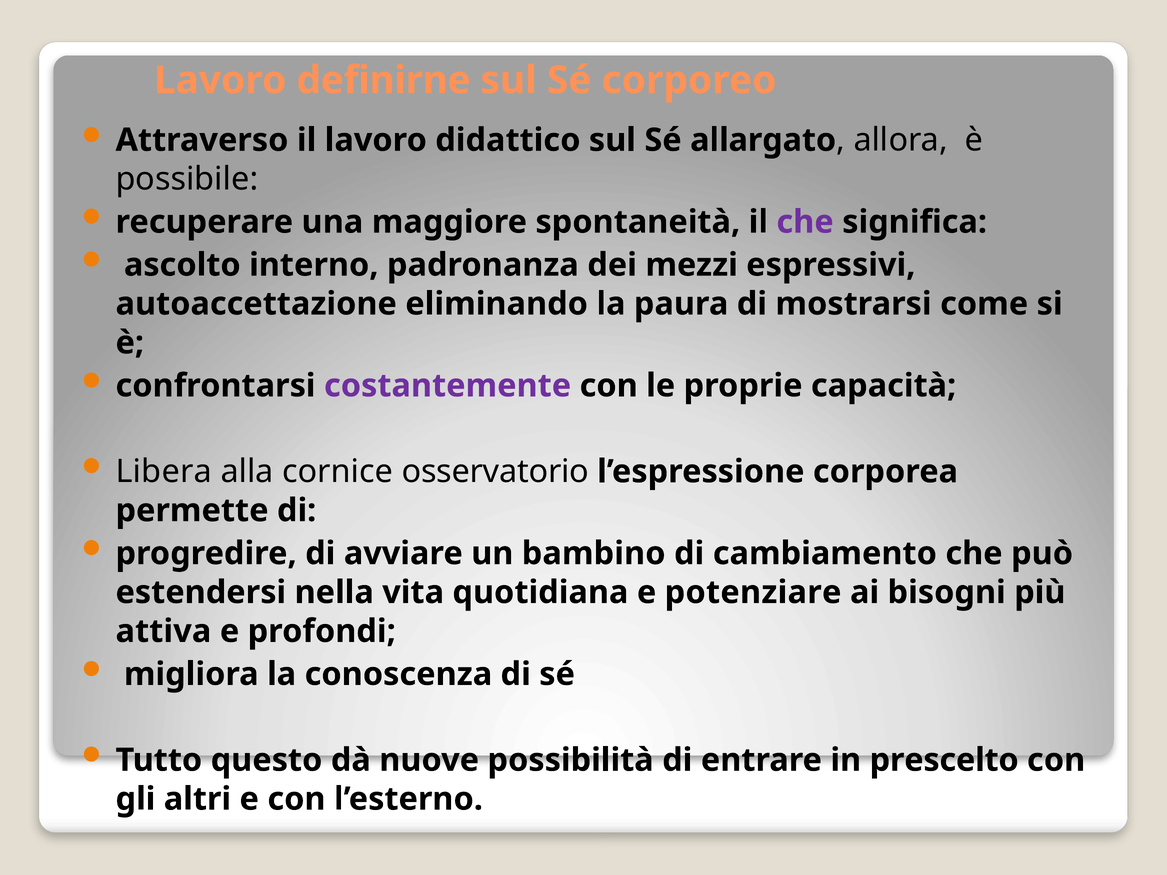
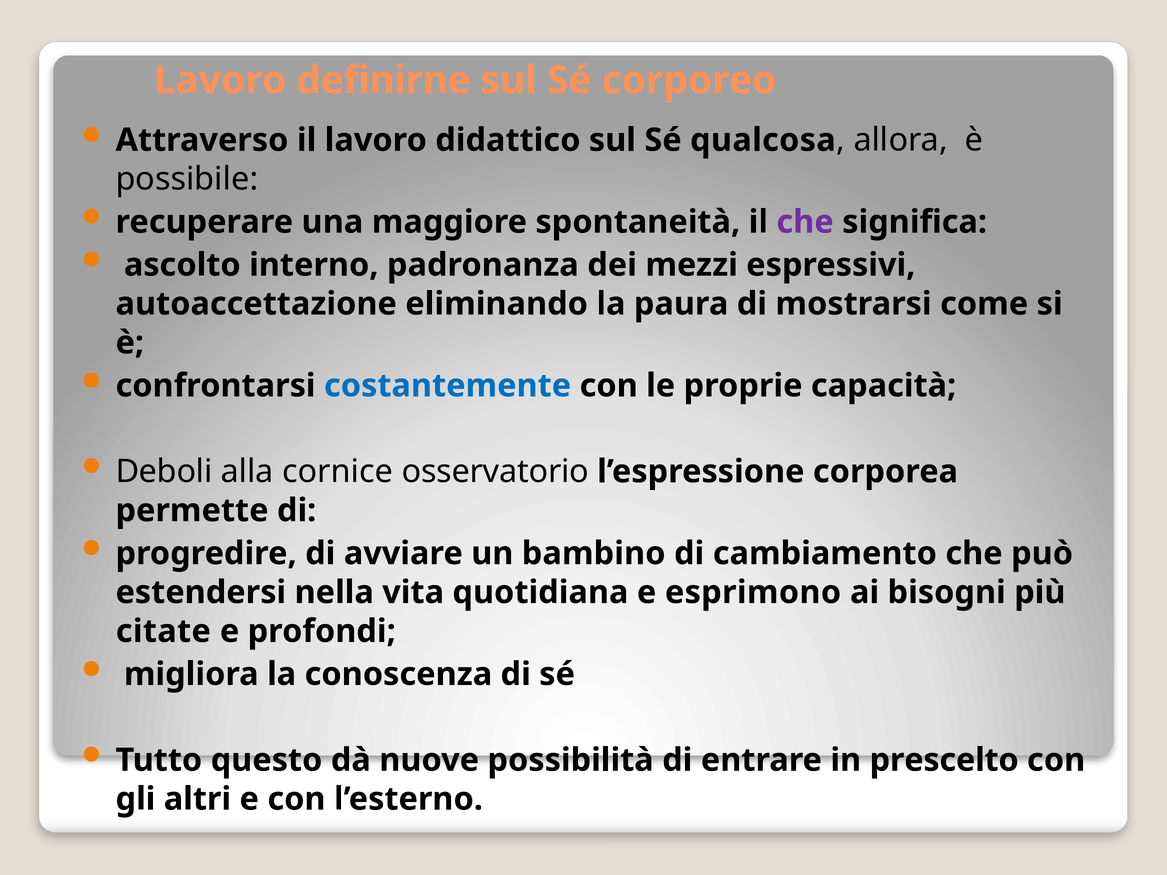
allargato: allargato -> qualcosa
costantemente colour: purple -> blue
Libera: Libera -> Deboli
potenziare: potenziare -> esprimono
attiva: attiva -> citate
